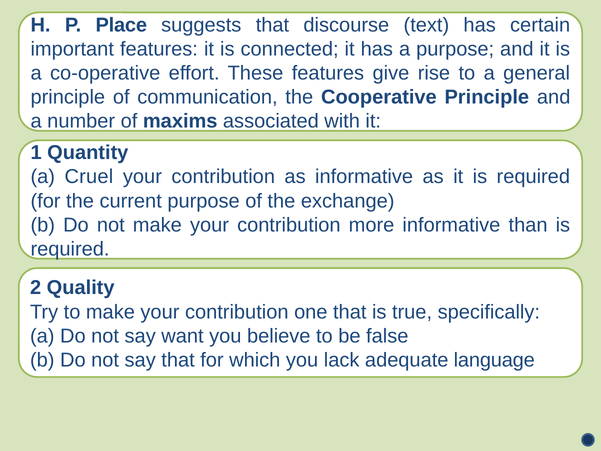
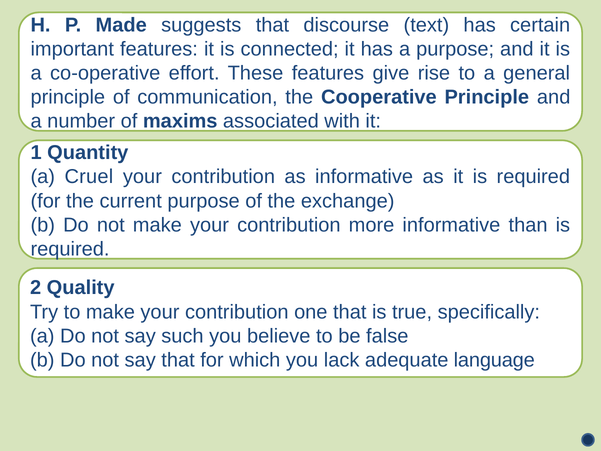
Place: Place -> Made
want: want -> such
